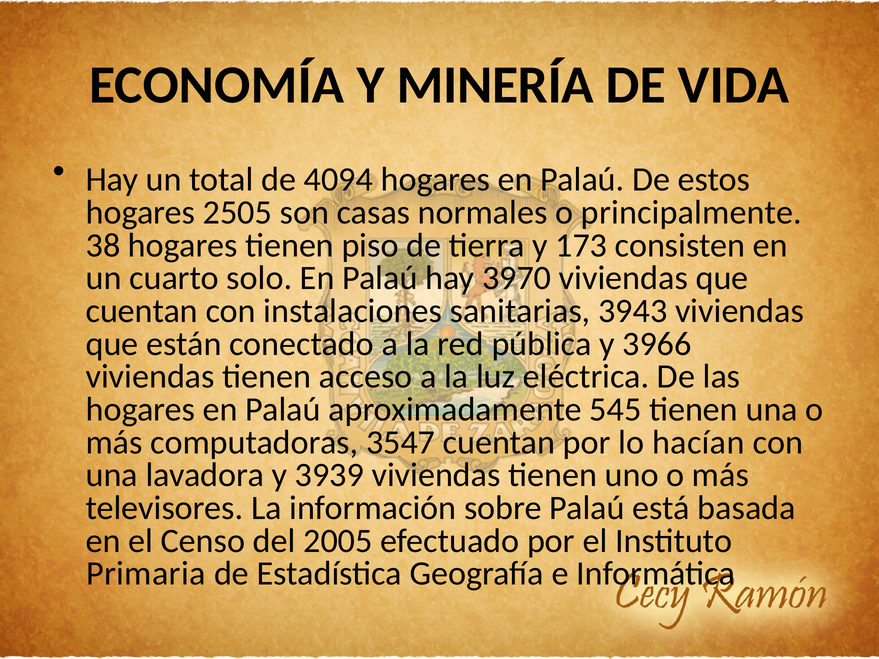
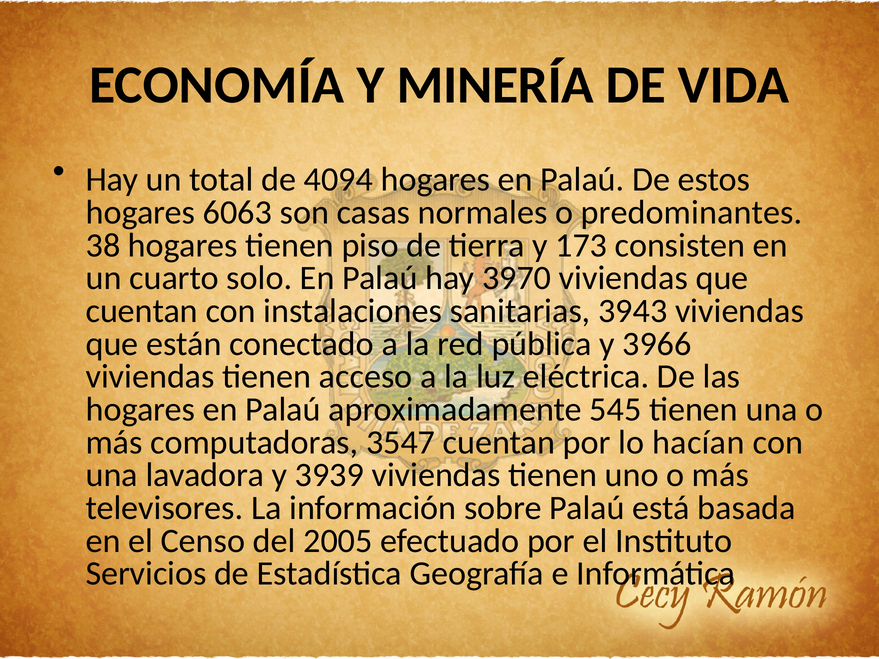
2505: 2505 -> 6063
principalmente: principalmente -> predominantes
Primaria: Primaria -> Servicios
